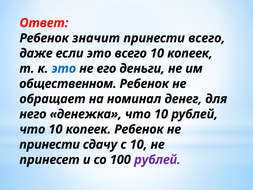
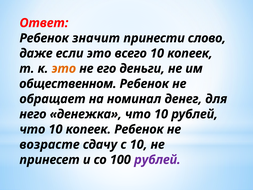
принести всего: всего -> слово
это at (64, 68) colour: blue -> orange
принести at (50, 144): принести -> возрасте
